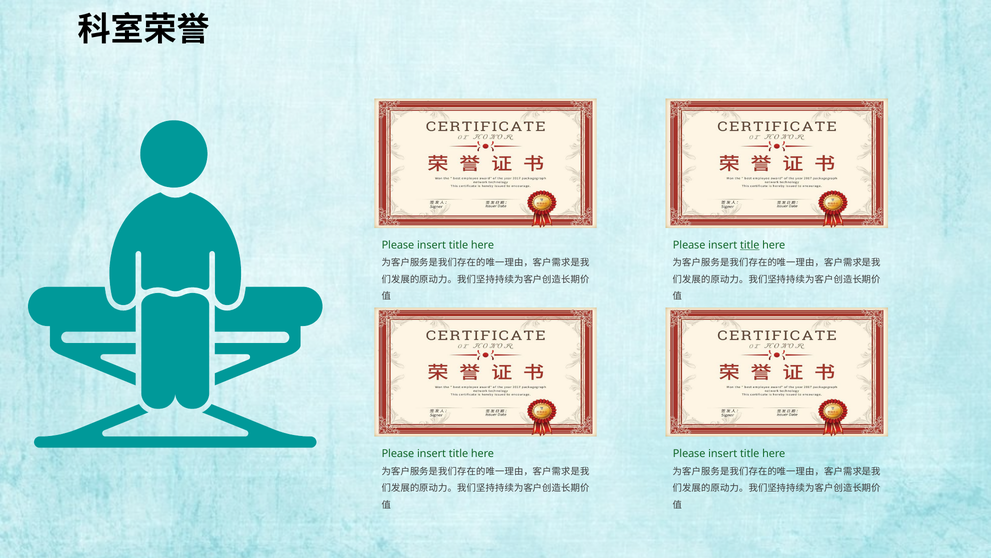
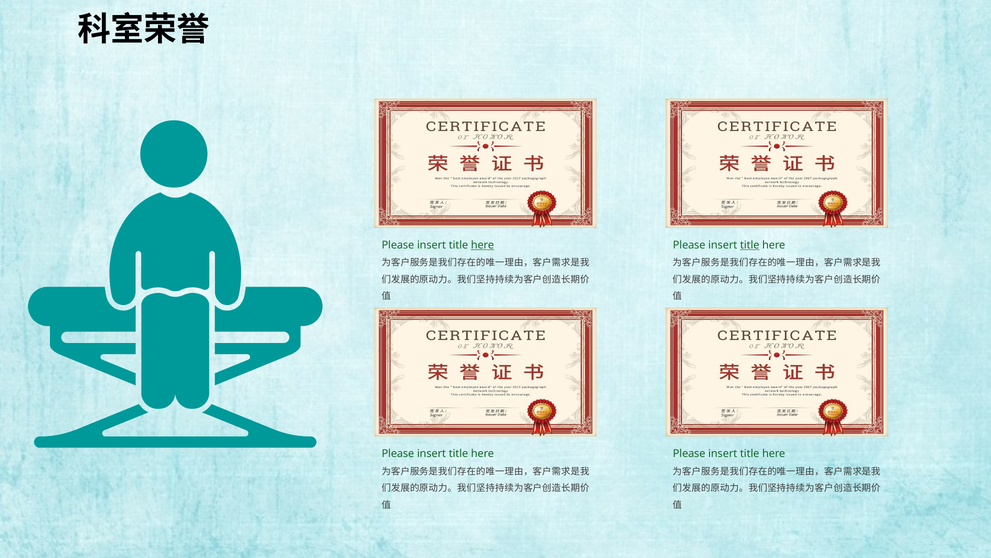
here at (482, 245) underline: none -> present
